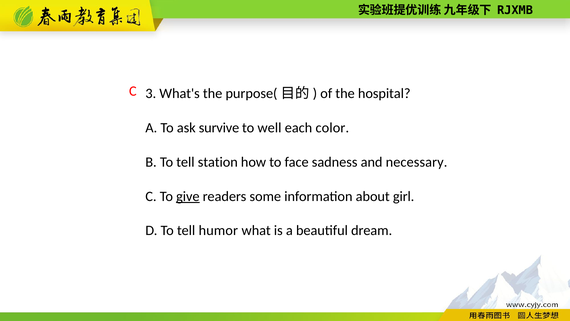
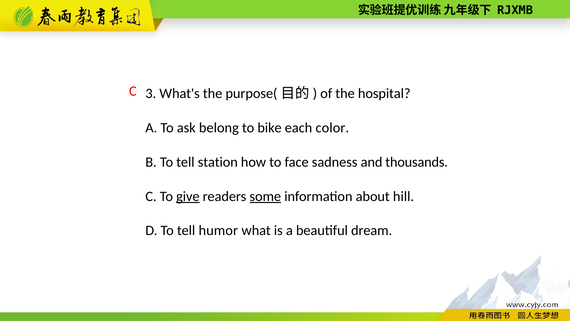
survive: survive -> belong
well: well -> bike
necessary: necessary -> thousands
some underline: none -> present
girl: girl -> hill
